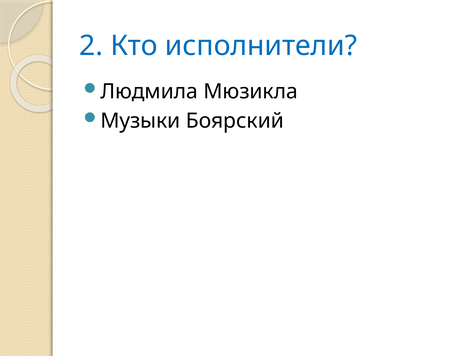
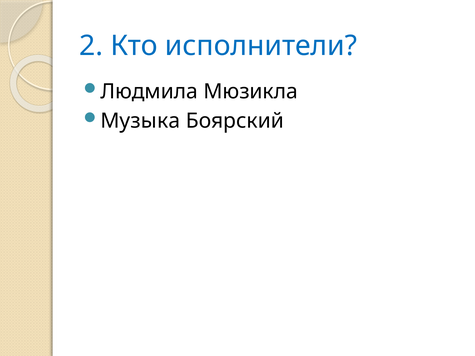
Музыки: Музыки -> Музыка
